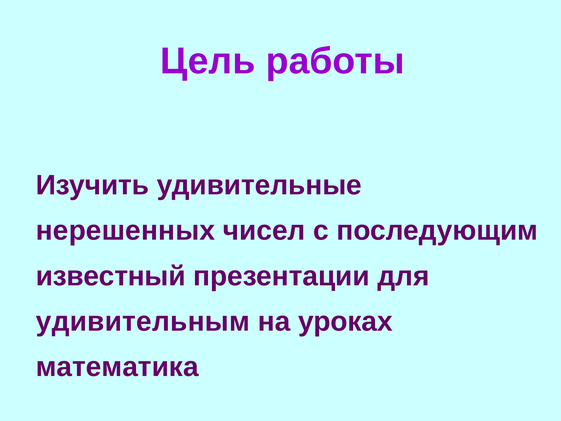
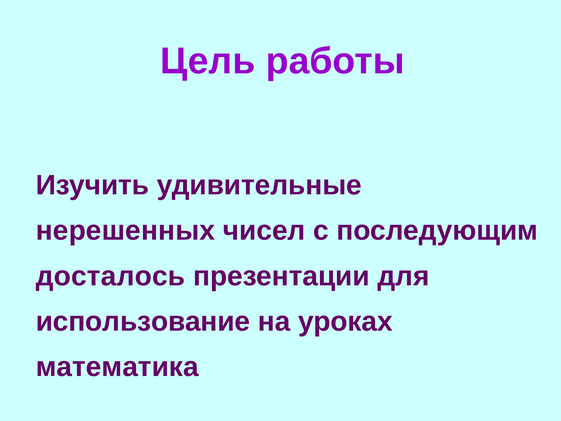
известный: известный -> досталось
удивительным: удивительным -> использование
